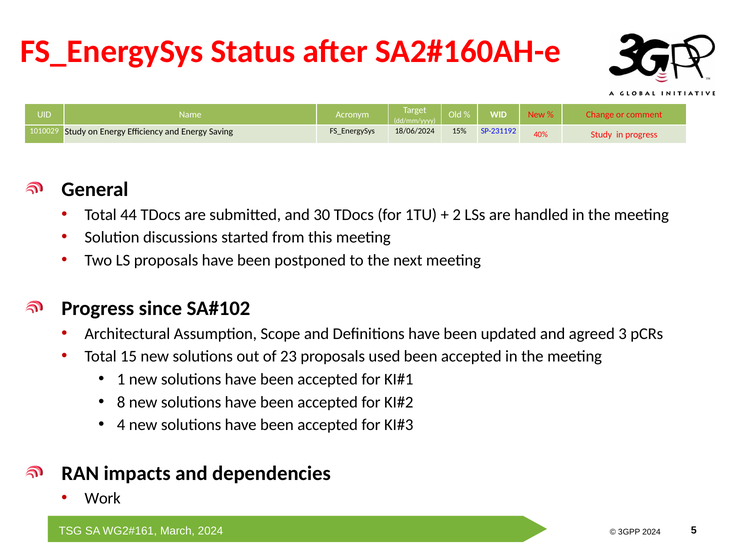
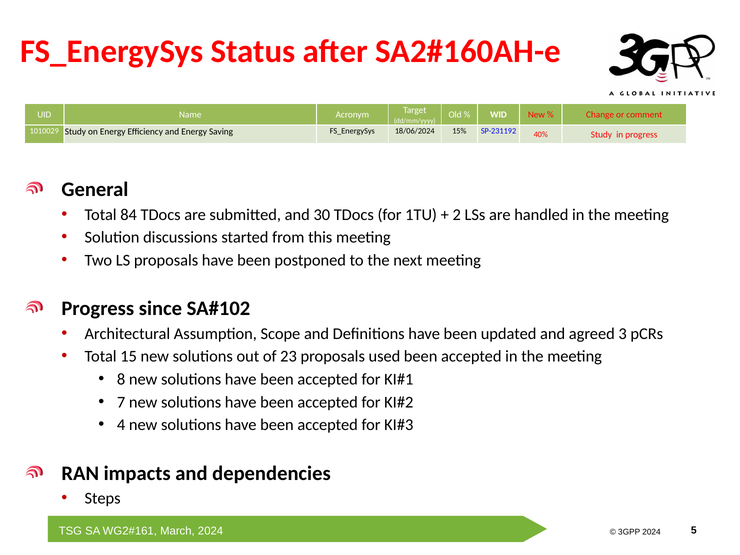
44: 44 -> 84
1: 1 -> 8
8: 8 -> 7
Work: Work -> Steps
